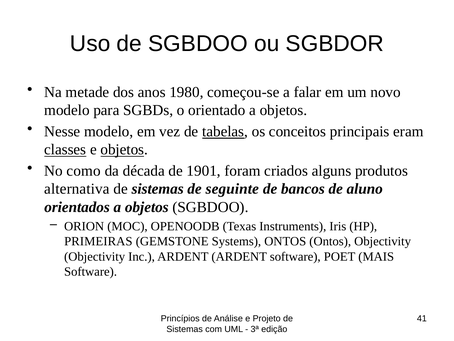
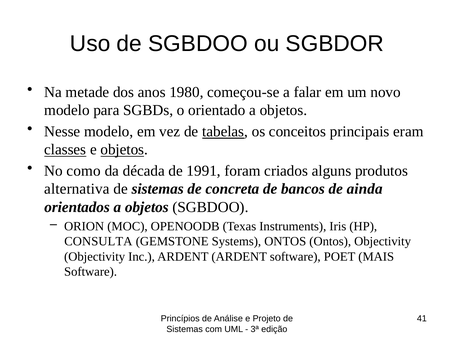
1901: 1901 -> 1991
seguinte: seguinte -> concreta
aluno: aluno -> ainda
PRIMEIRAS: PRIMEIRAS -> CONSULTA
